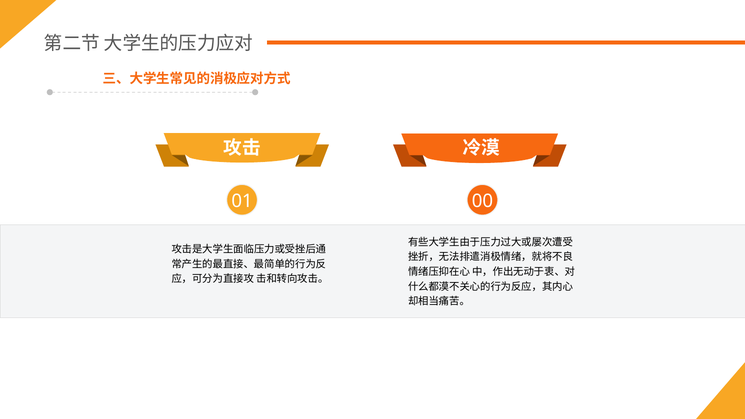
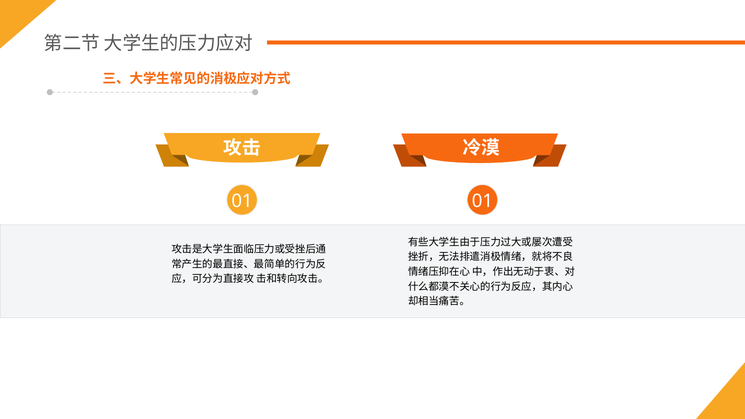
01 00: 00 -> 01
